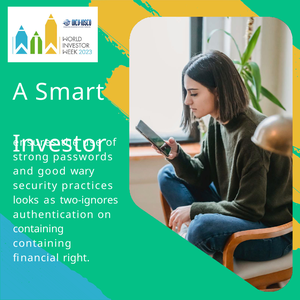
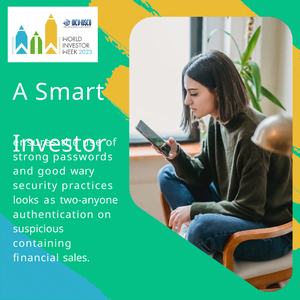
two-ignores: two-ignores -> two-anyone
containing at (38, 229): containing -> suspicious
right: right -> sales
